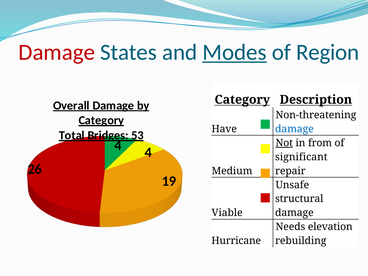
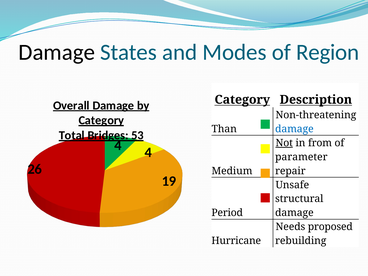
Damage at (57, 52) colour: red -> black
Modes underline: present -> none
Have: Have -> Than
significant: significant -> parameter
Viable: Viable -> Period
elevation: elevation -> proposed
